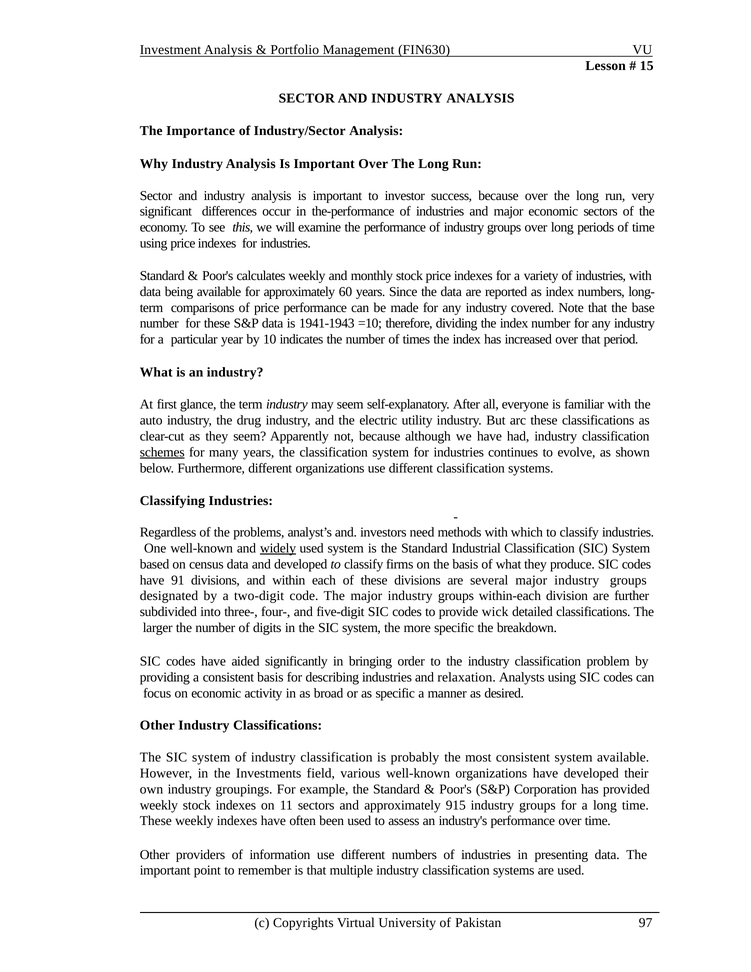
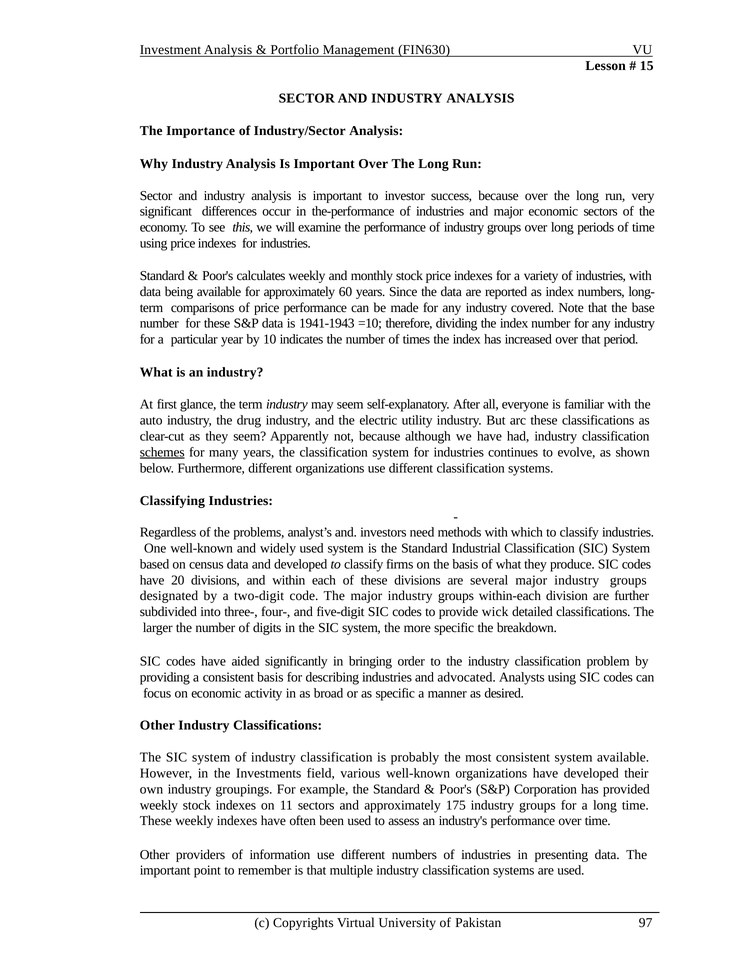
widely underline: present -> none
91: 91 -> 20
relaxation: relaxation -> advocated
915: 915 -> 175
